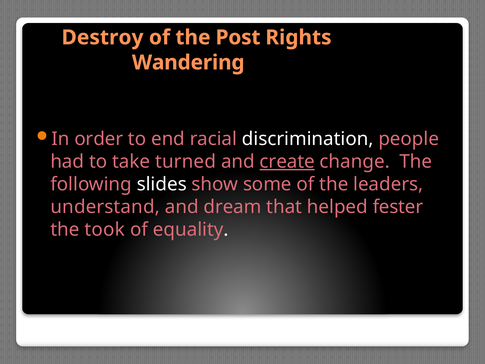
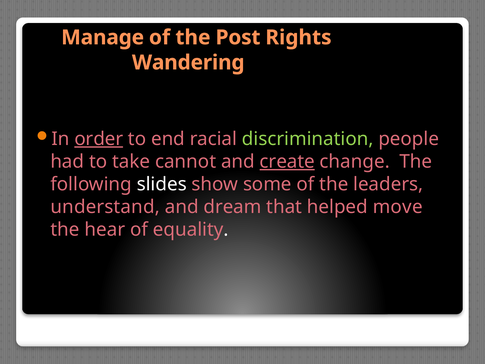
Destroy: Destroy -> Manage
order underline: none -> present
discrimination colour: white -> light green
turned: turned -> cannot
fester: fester -> move
took: took -> hear
